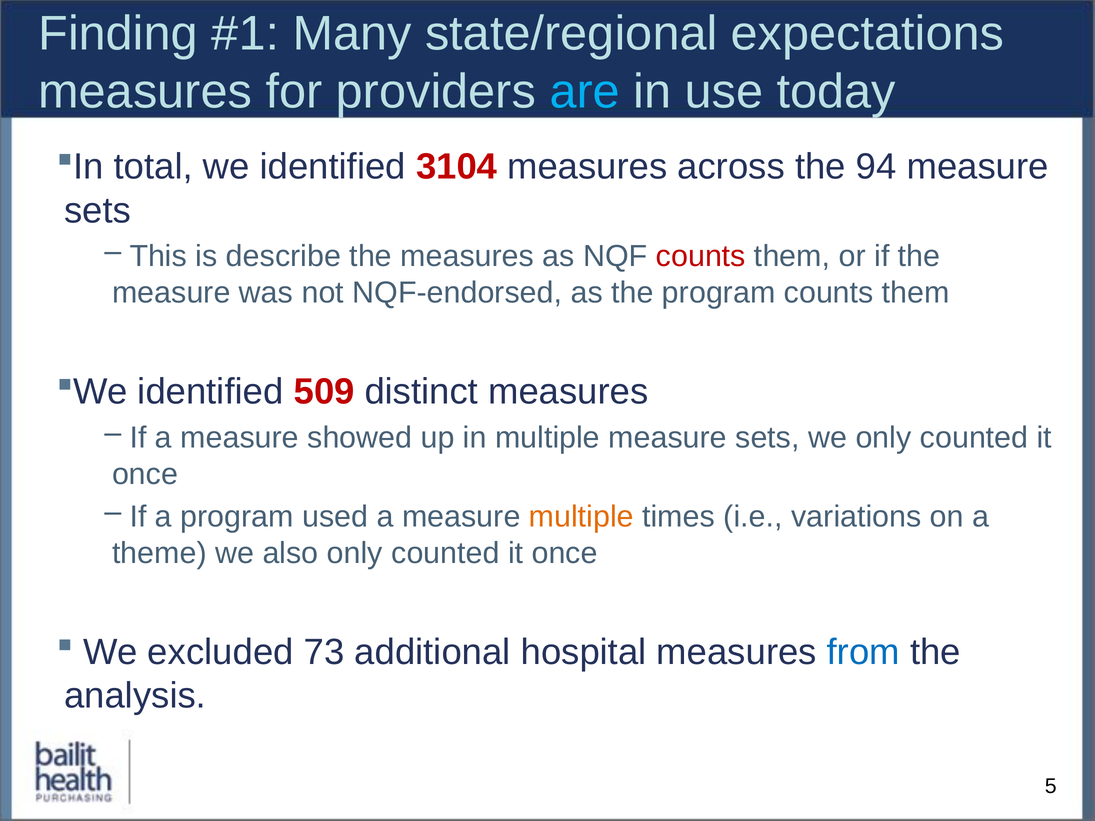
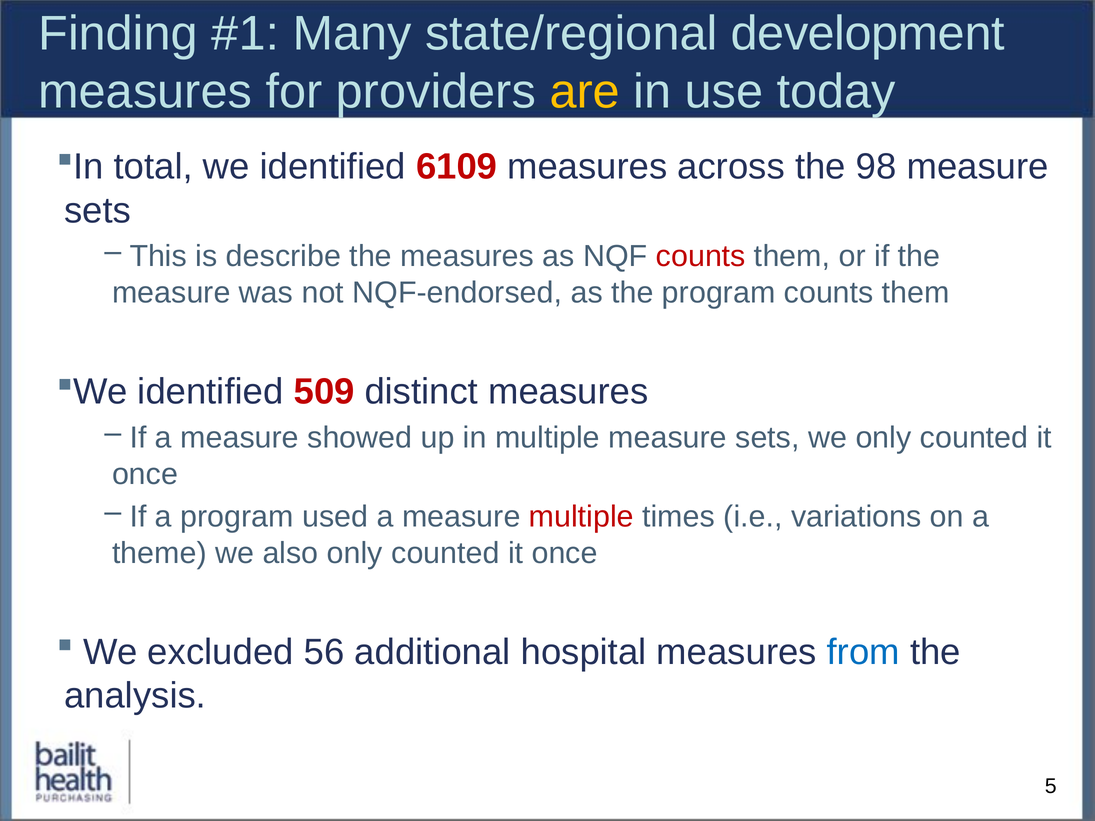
expectations: expectations -> development
are colour: light blue -> yellow
3104: 3104 -> 6109
94: 94 -> 98
multiple at (581, 517) colour: orange -> red
73: 73 -> 56
